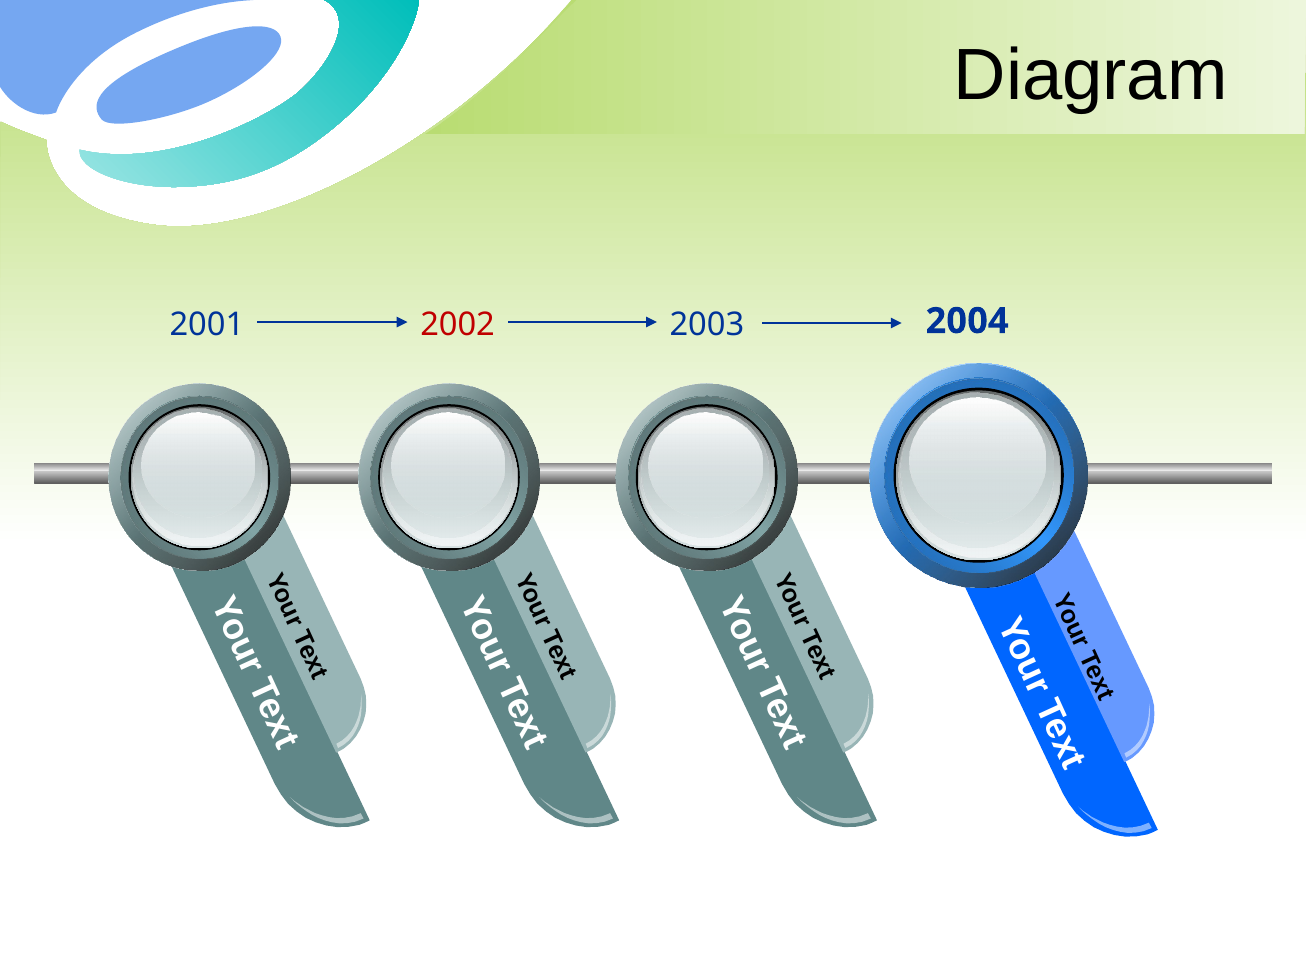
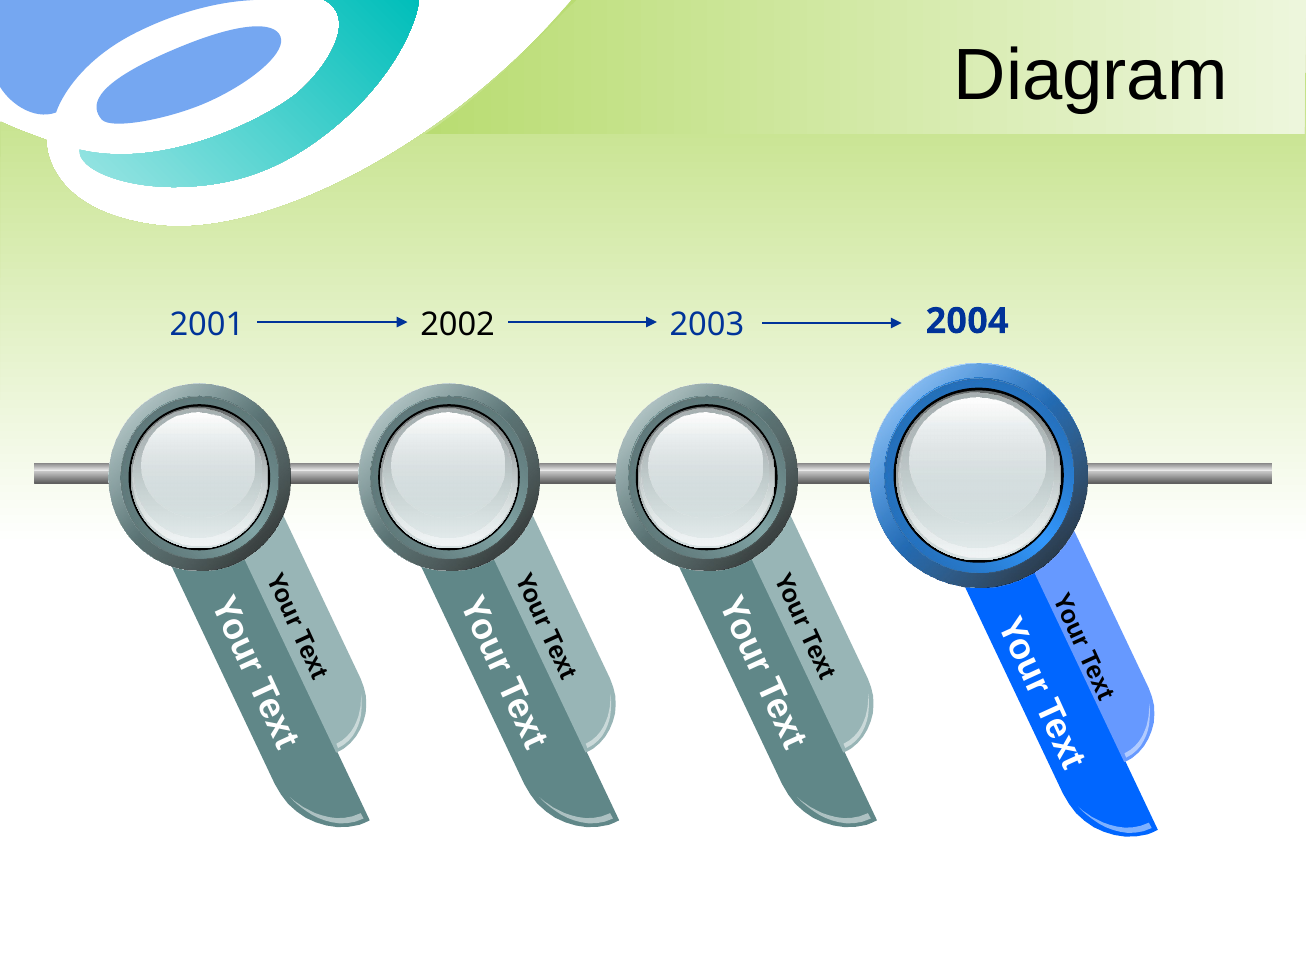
2002 colour: red -> black
